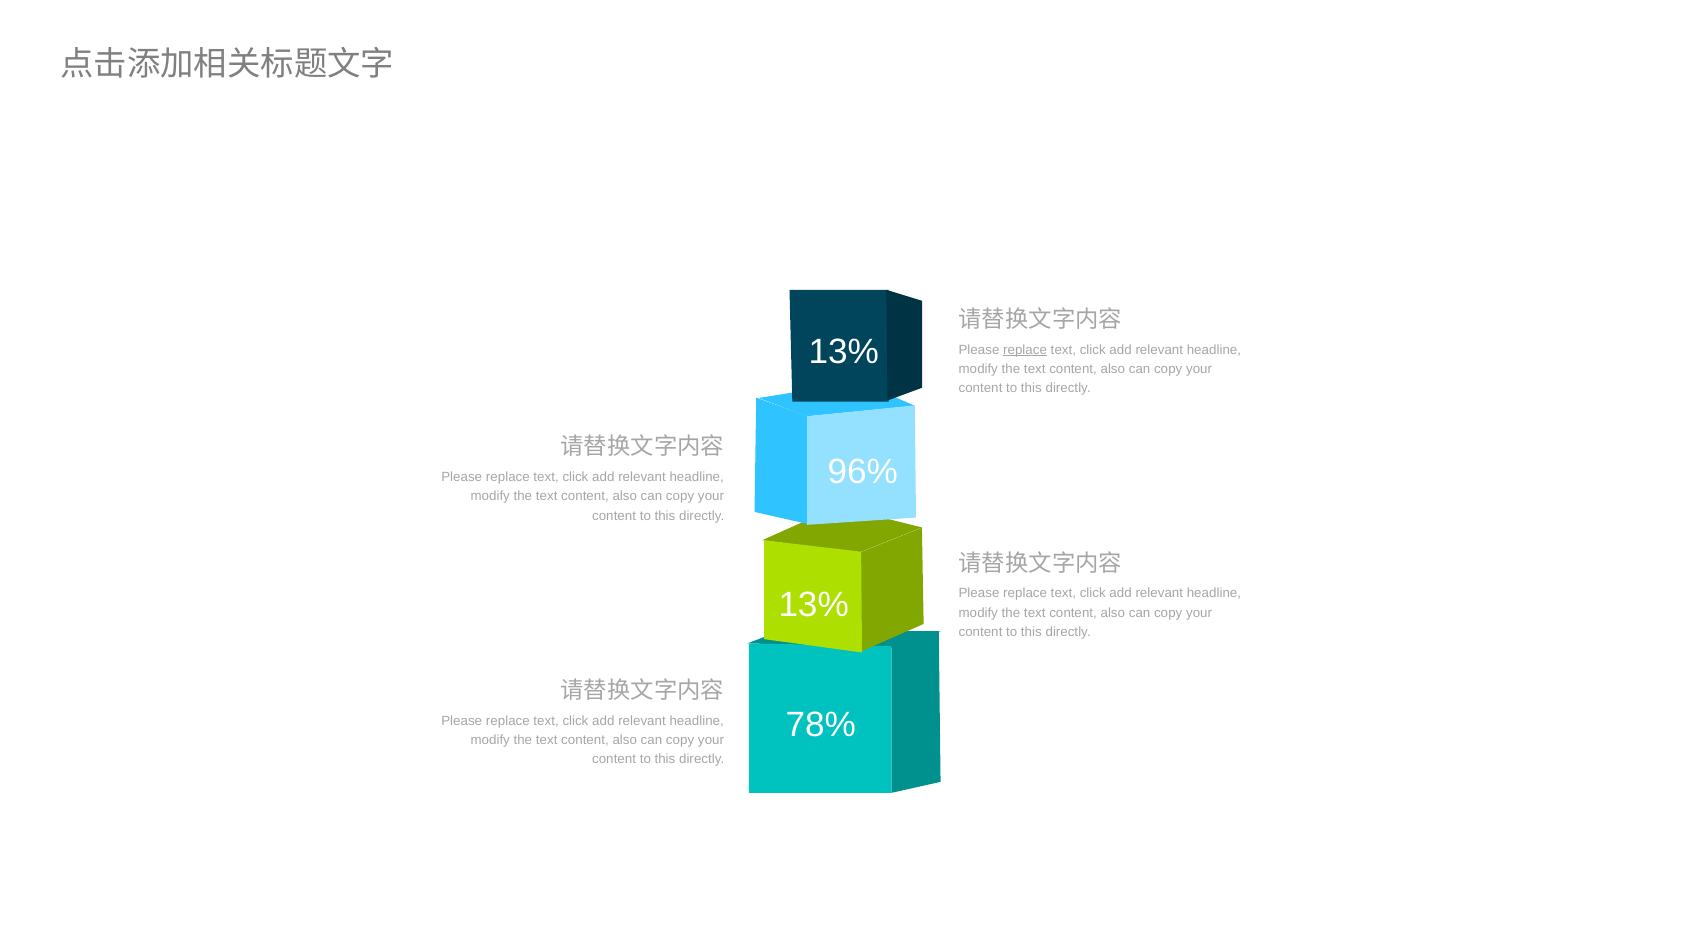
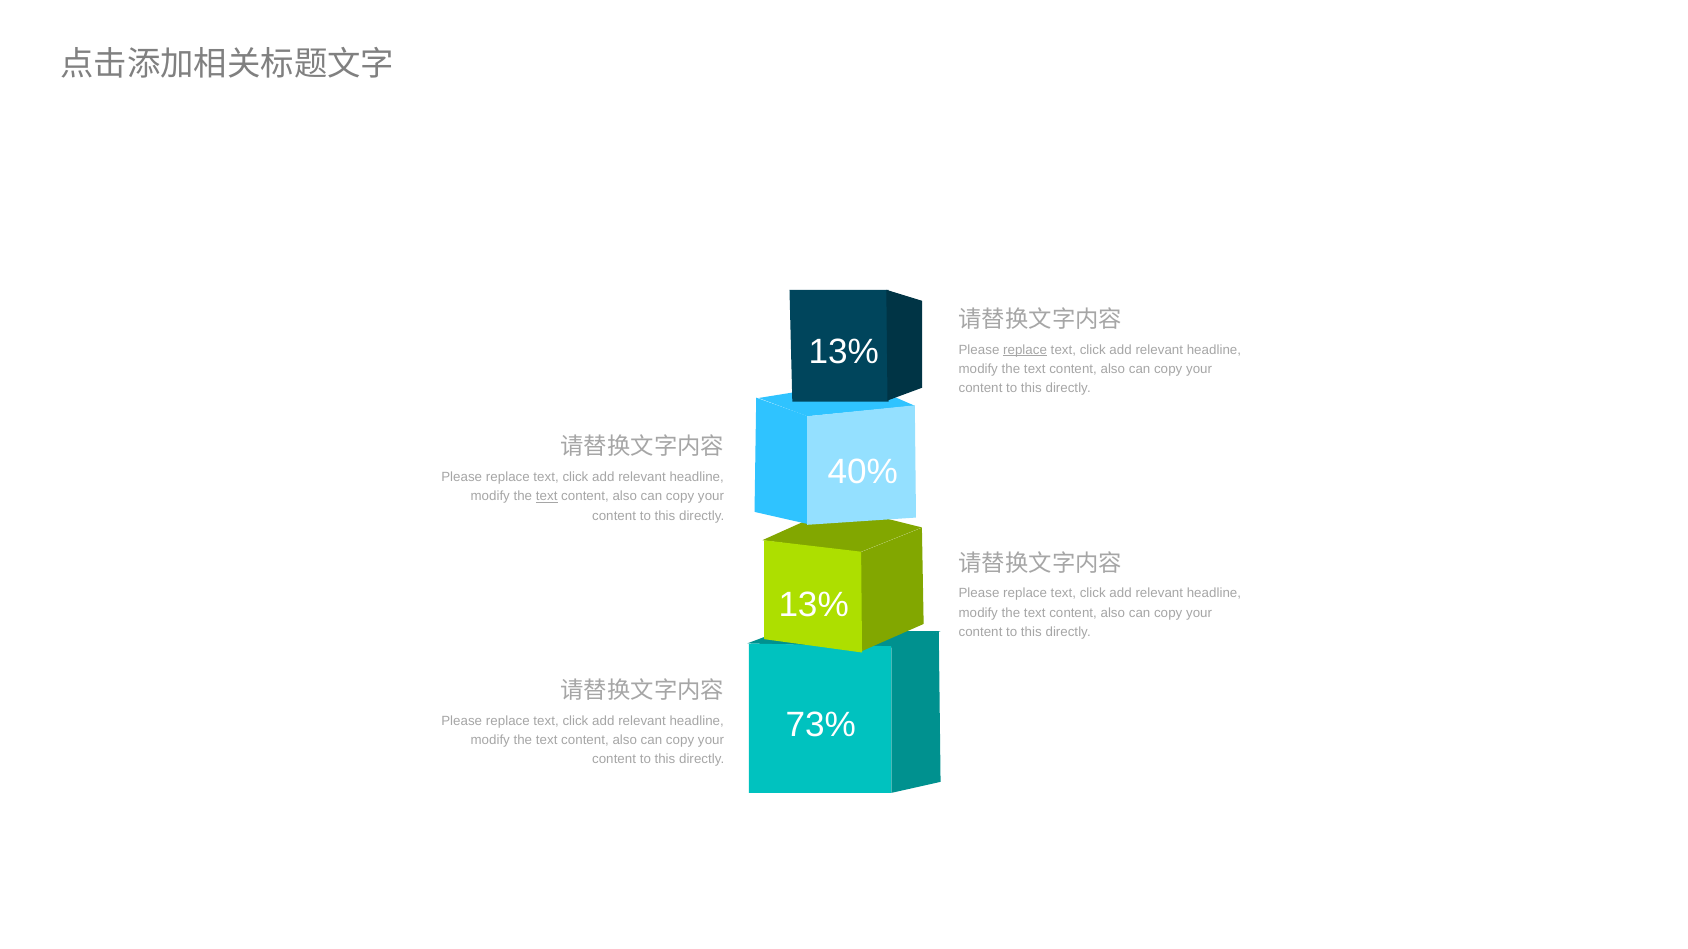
96%: 96% -> 40%
text at (547, 497) underline: none -> present
78%: 78% -> 73%
